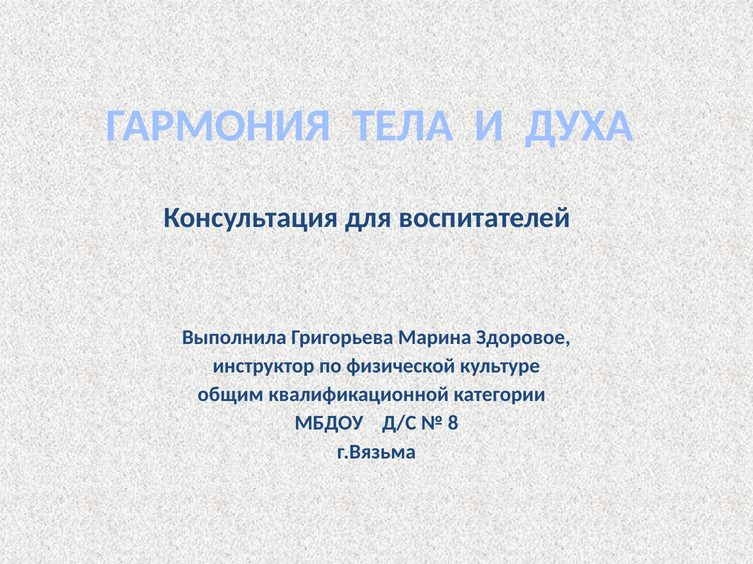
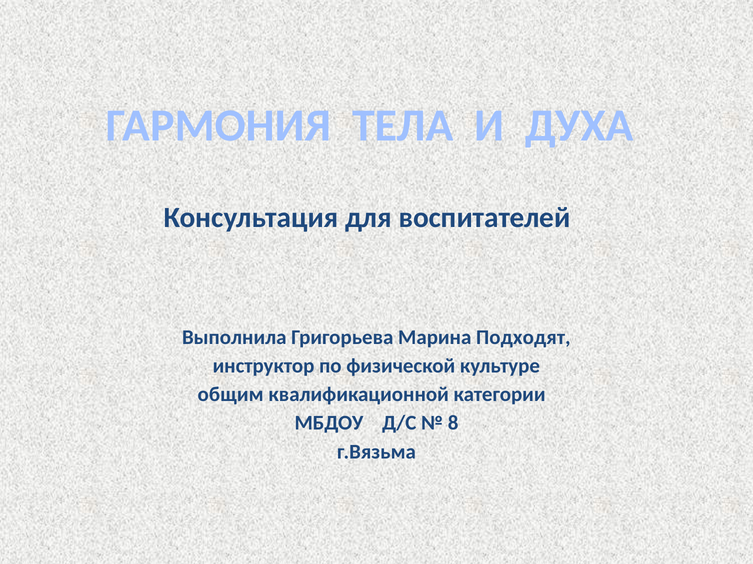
Здоровое: Здоровое -> Подходят
